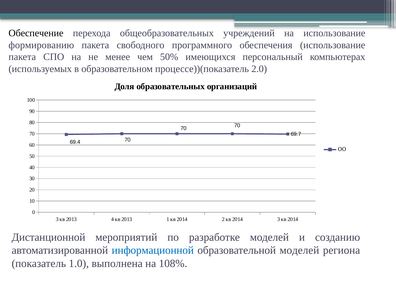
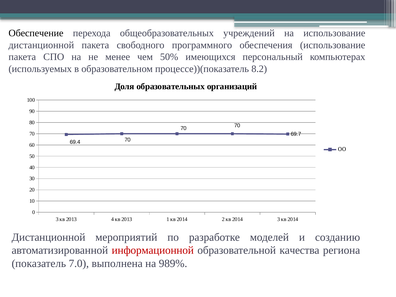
формированию at (41, 45): формированию -> дистанционной
2.0: 2.0 -> 8.2
информационной colour: blue -> red
образовательной моделей: моделей -> качества
1.0: 1.0 -> 7.0
108%: 108% -> 989%
